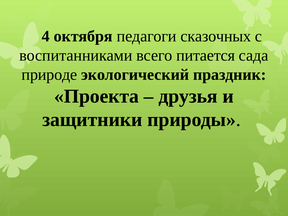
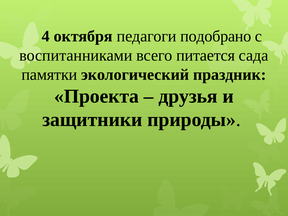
сказочных: сказочных -> подобрано
природе: природе -> памятки
